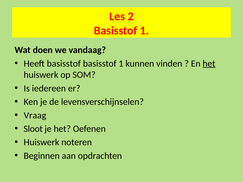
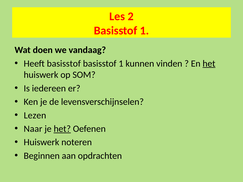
Vraag: Vraag -> Lezen
Sloot: Sloot -> Naar
het at (62, 129) underline: none -> present
